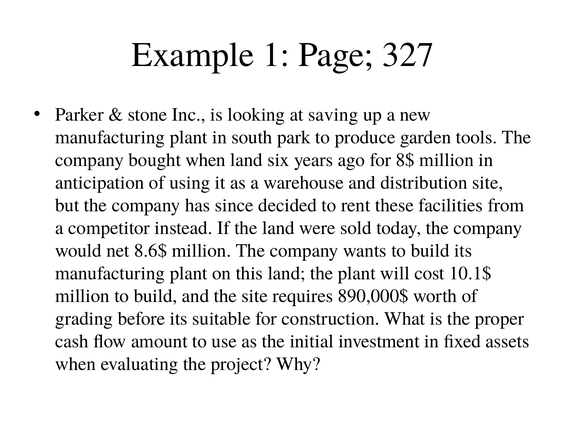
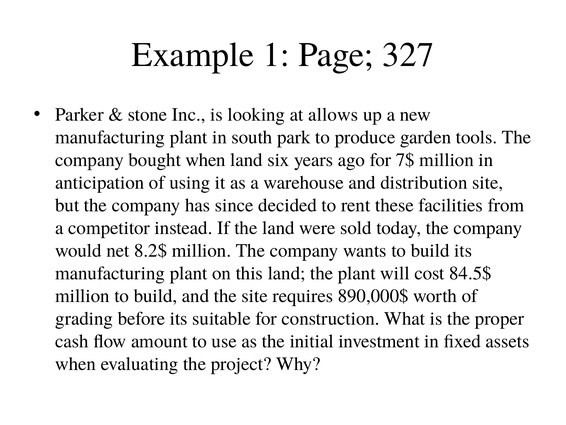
saving: saving -> allows
8$: 8$ -> 7$
8.6$: 8.6$ -> 8.2$
10.1$: 10.1$ -> 84.5$
